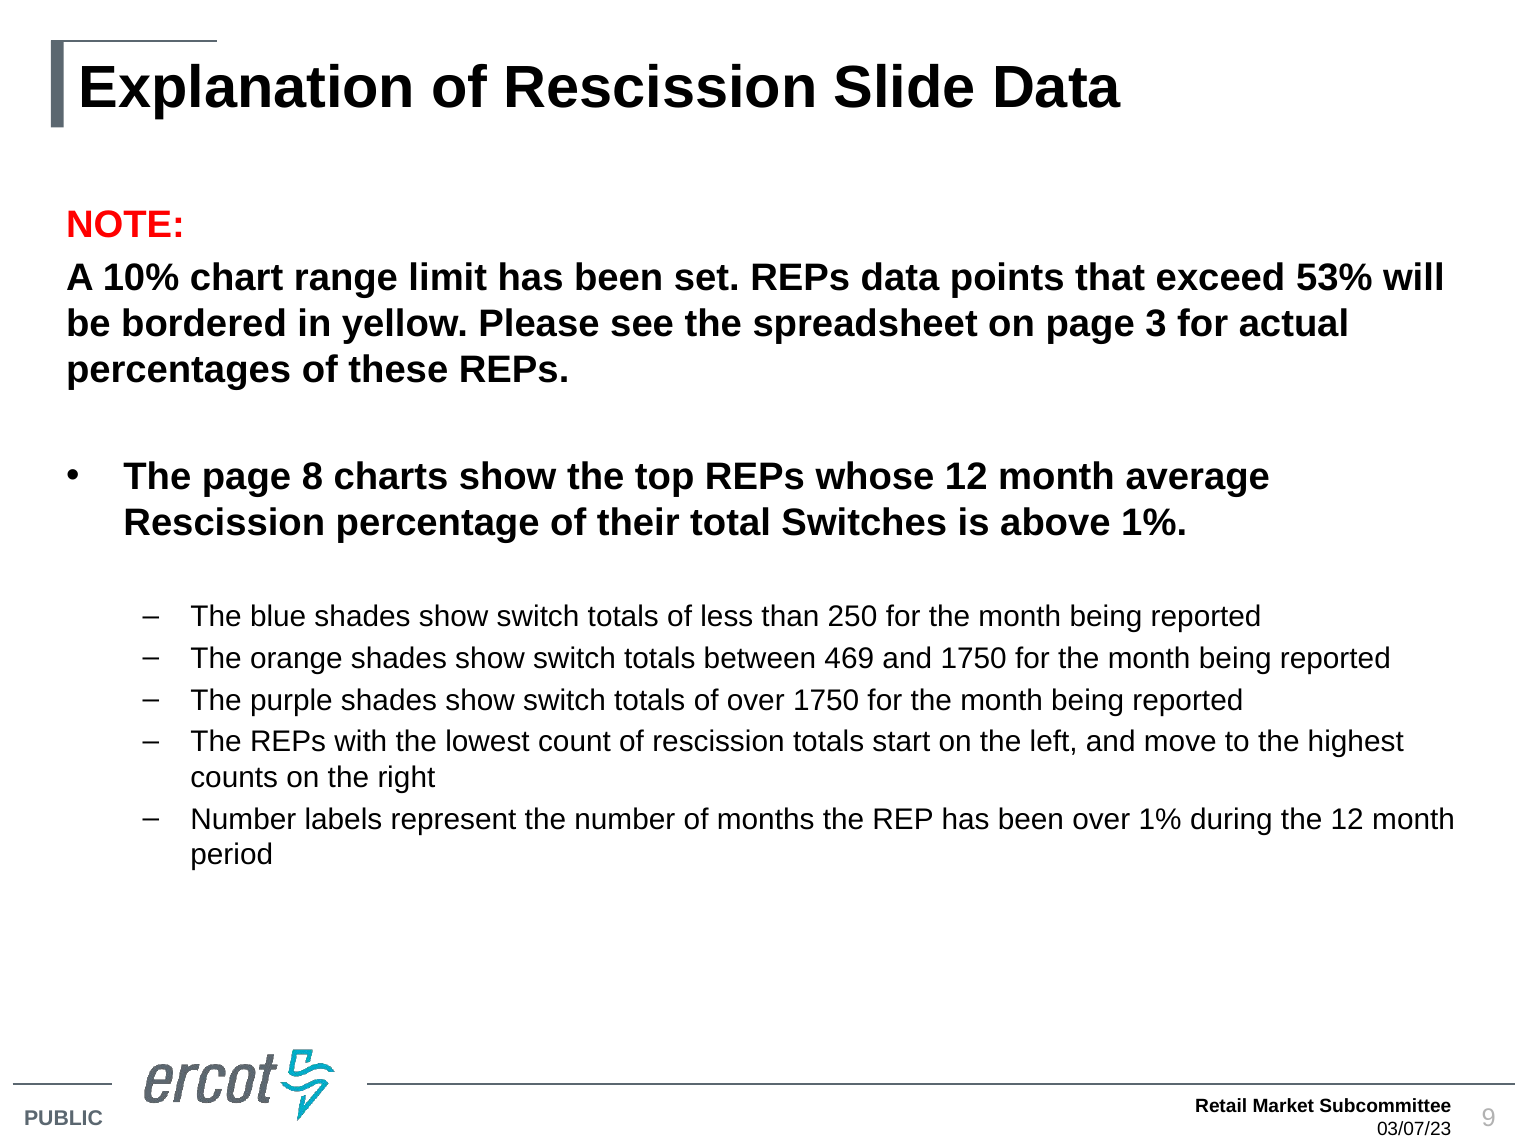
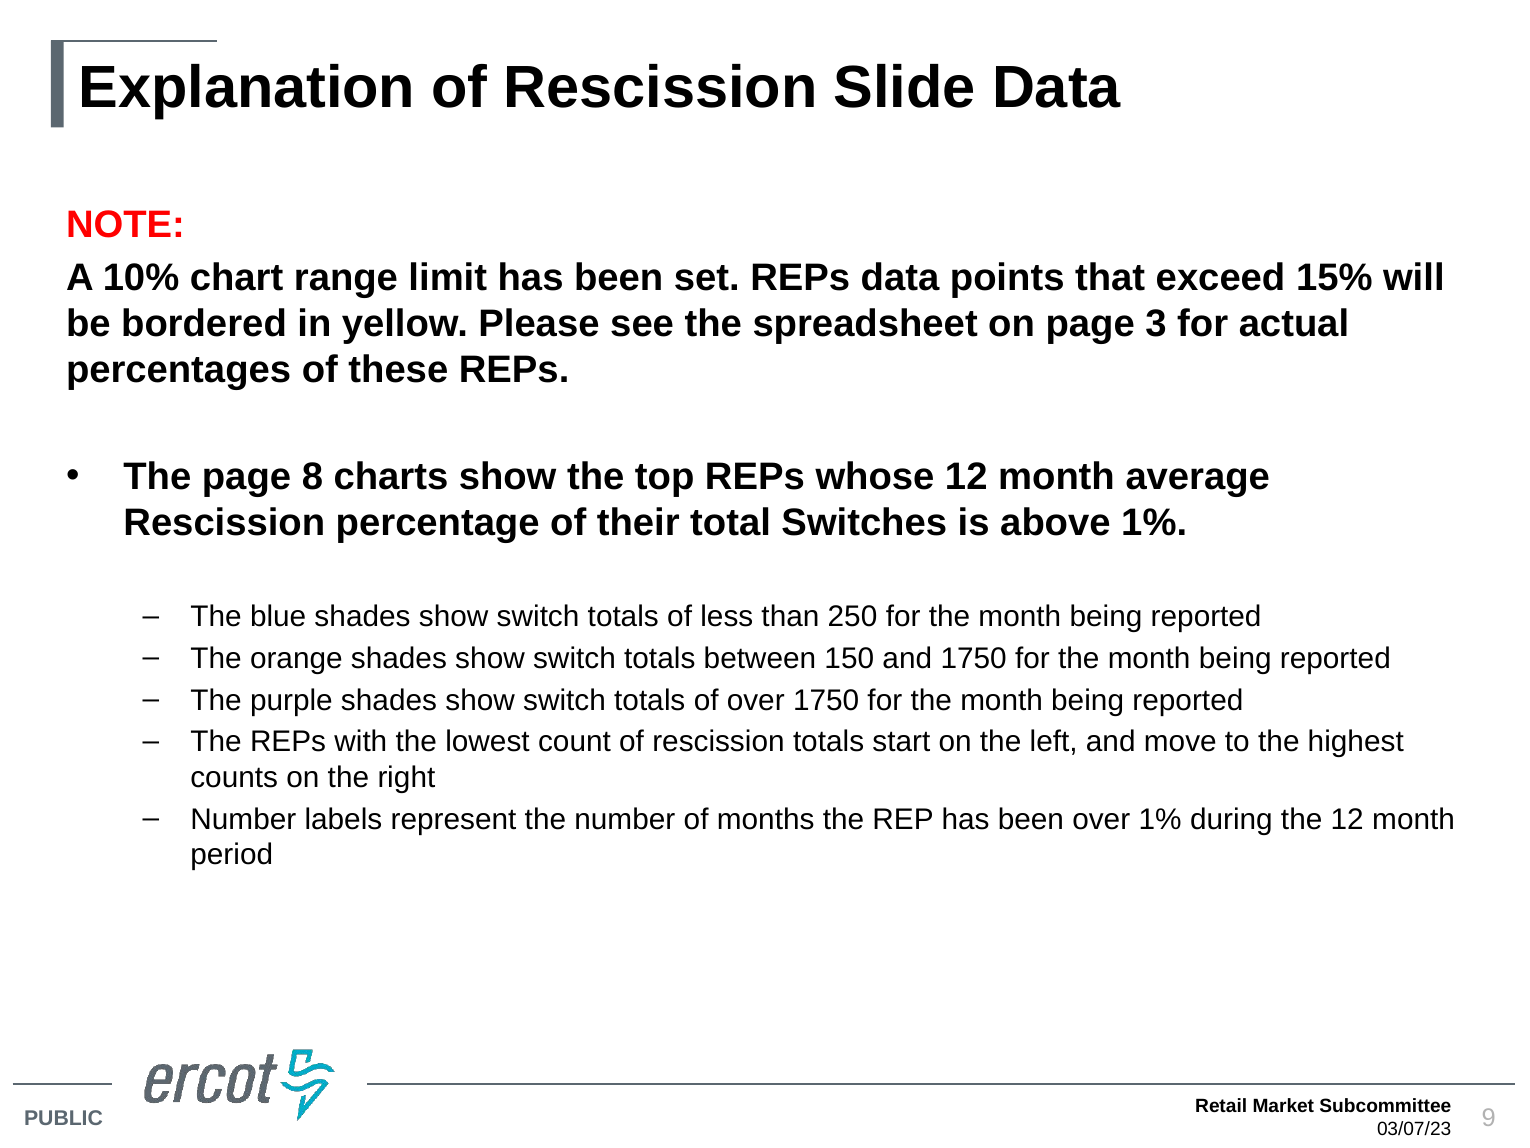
53%: 53% -> 15%
469: 469 -> 150
